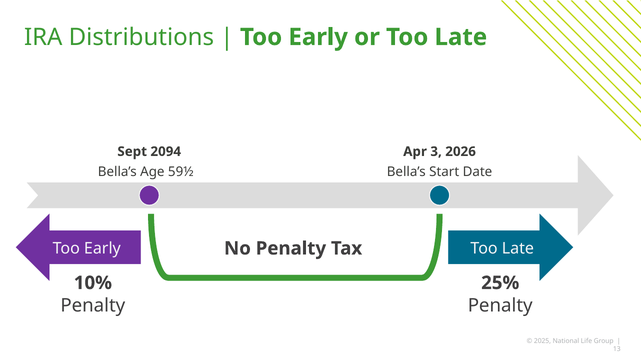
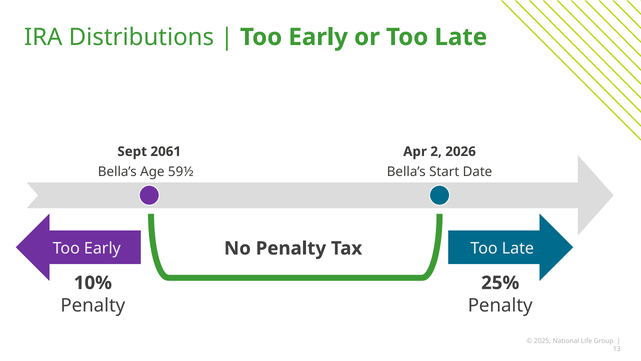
2094: 2094 -> 2061
3: 3 -> 2
